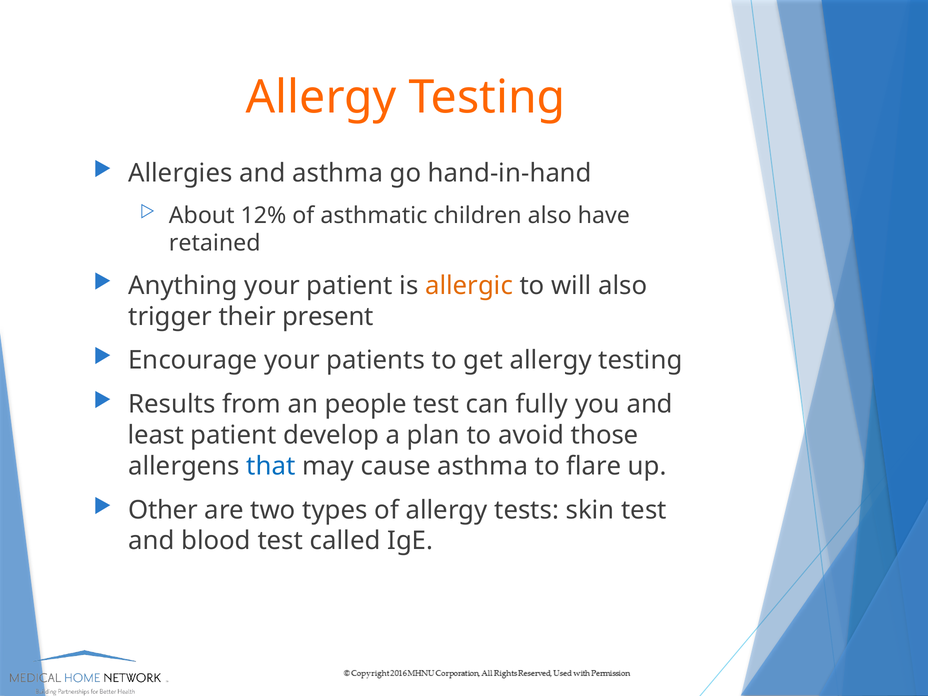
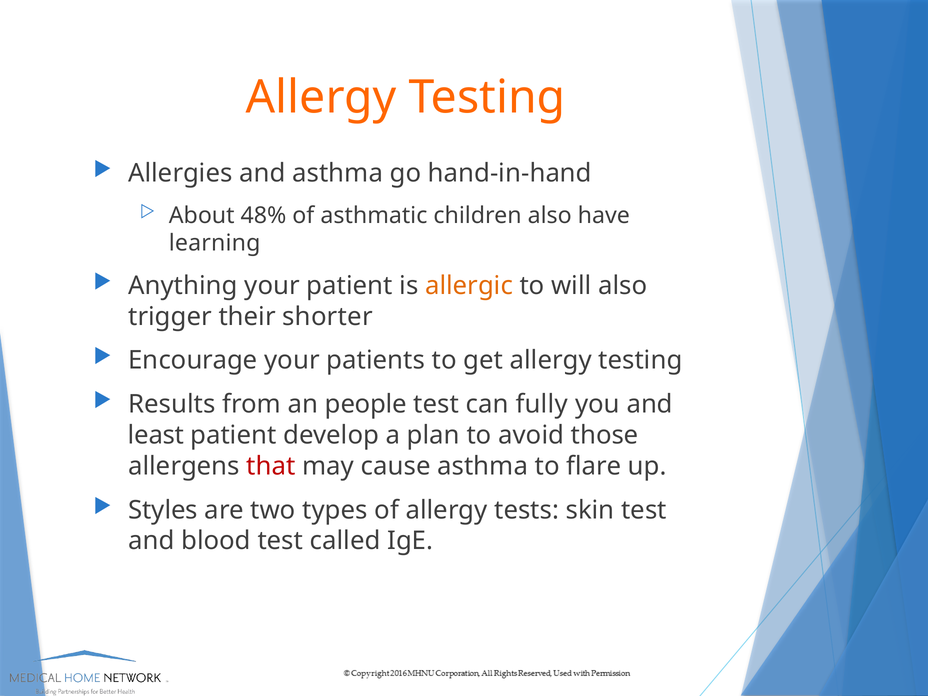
12%: 12% -> 48%
retained: retained -> learning
present: present -> shorter
that colour: blue -> red
Other: Other -> Styles
